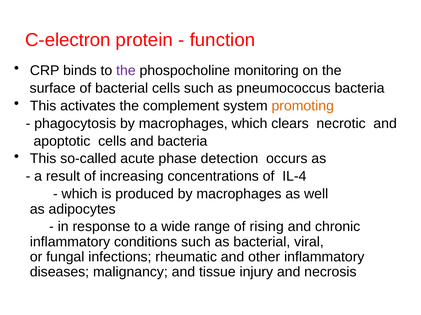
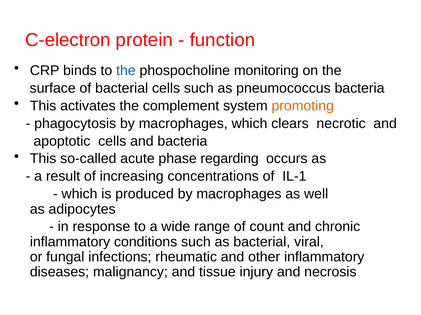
the at (126, 71) colour: purple -> blue
detection: detection -> regarding
IL-4: IL-4 -> IL-1
rising: rising -> count
